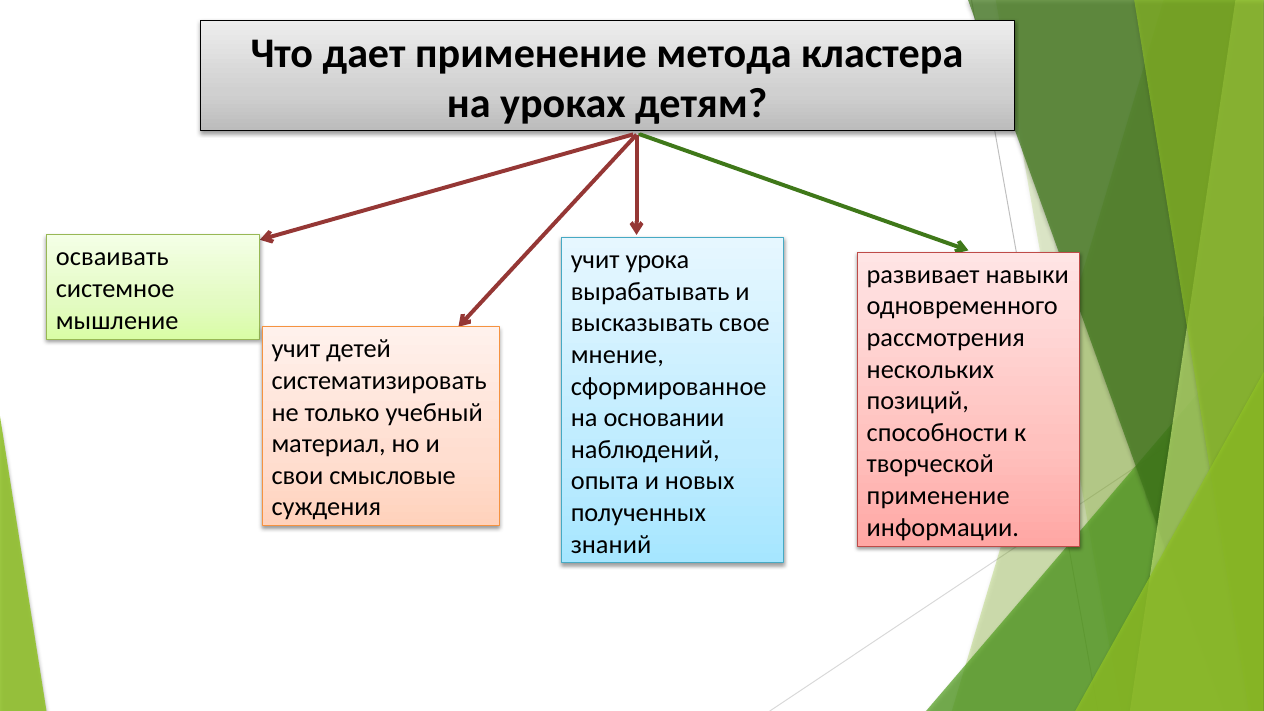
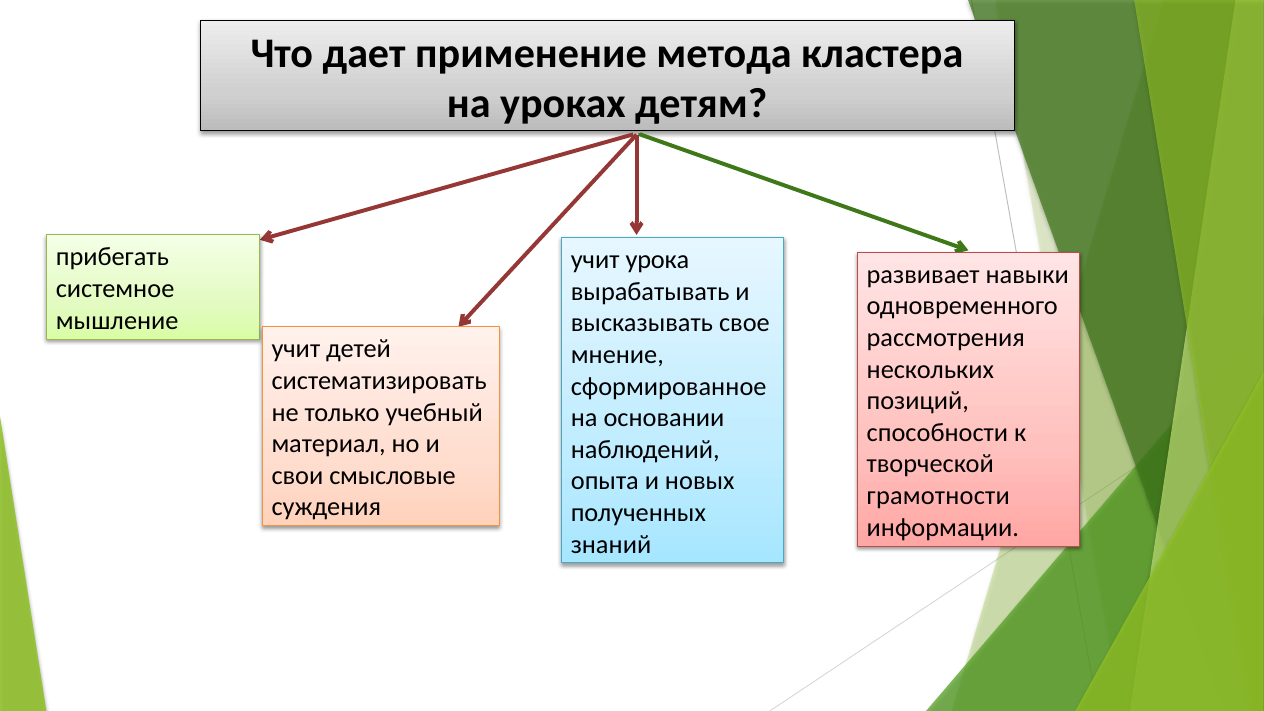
осваивать: осваивать -> прибегать
применение at (938, 496): применение -> грамотности
